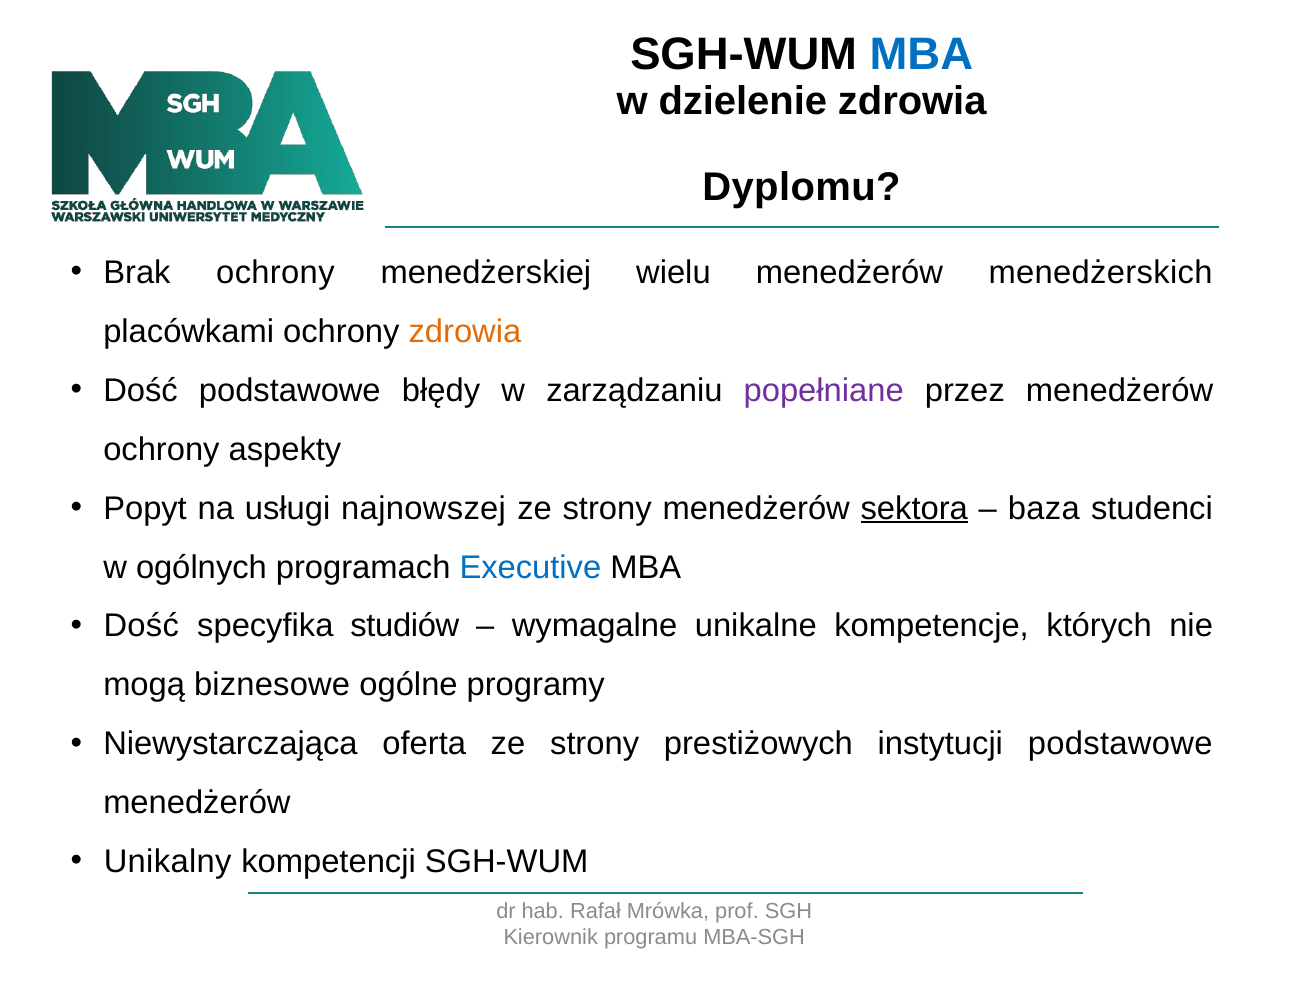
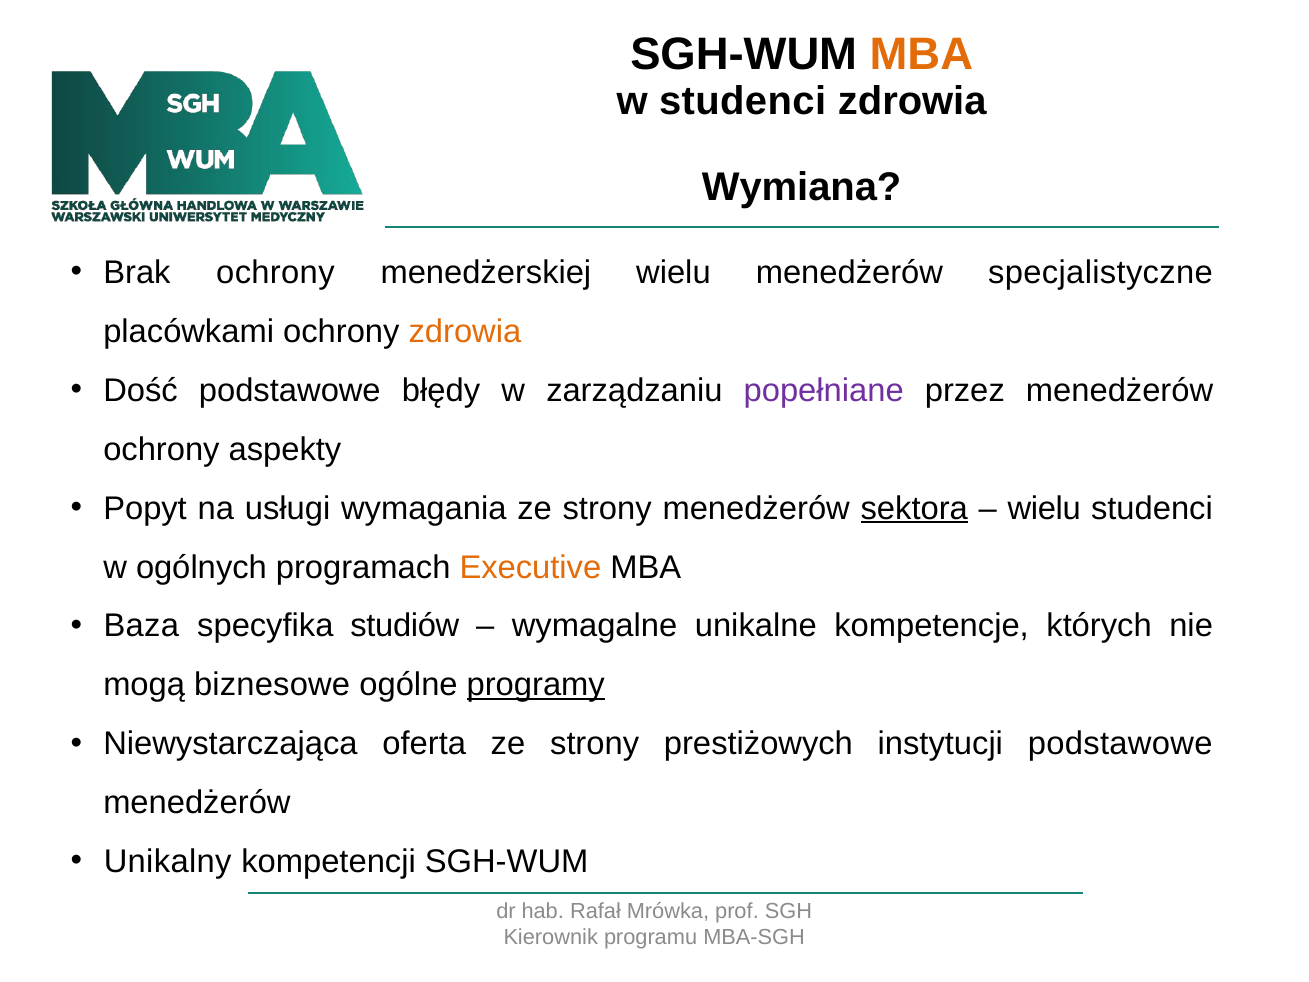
MBA at (921, 55) colour: blue -> orange
w dzielenie: dzielenie -> studenci
Dyplomu: Dyplomu -> Wymiana
menedżerskich: menedżerskich -> specjalistyczne
najnowszej: najnowszej -> wymagania
baza at (1044, 508): baza -> wielu
Executive colour: blue -> orange
Dość at (141, 626): Dość -> Baza
programy underline: none -> present
